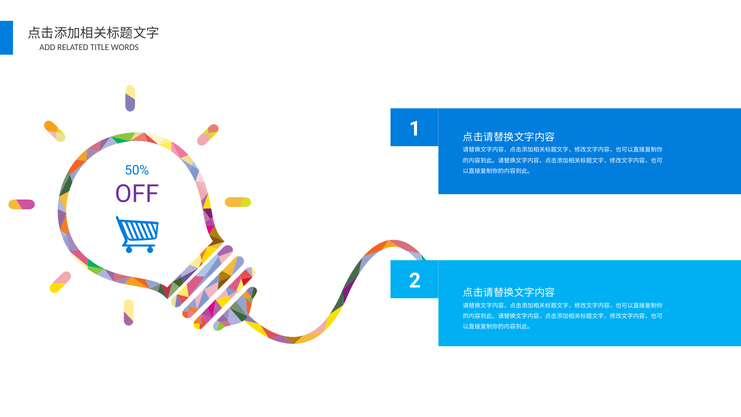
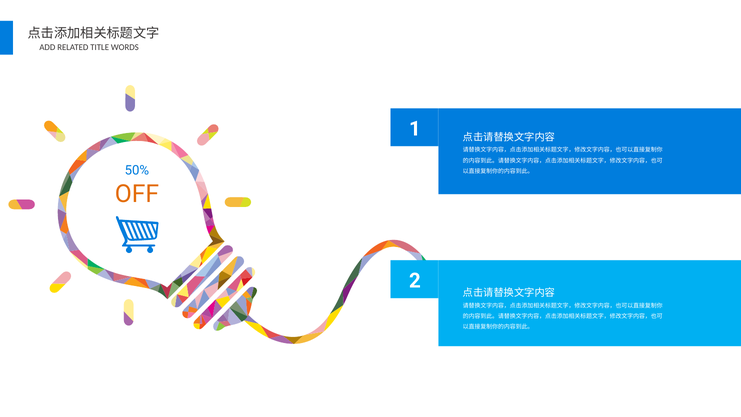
OFF colour: purple -> orange
